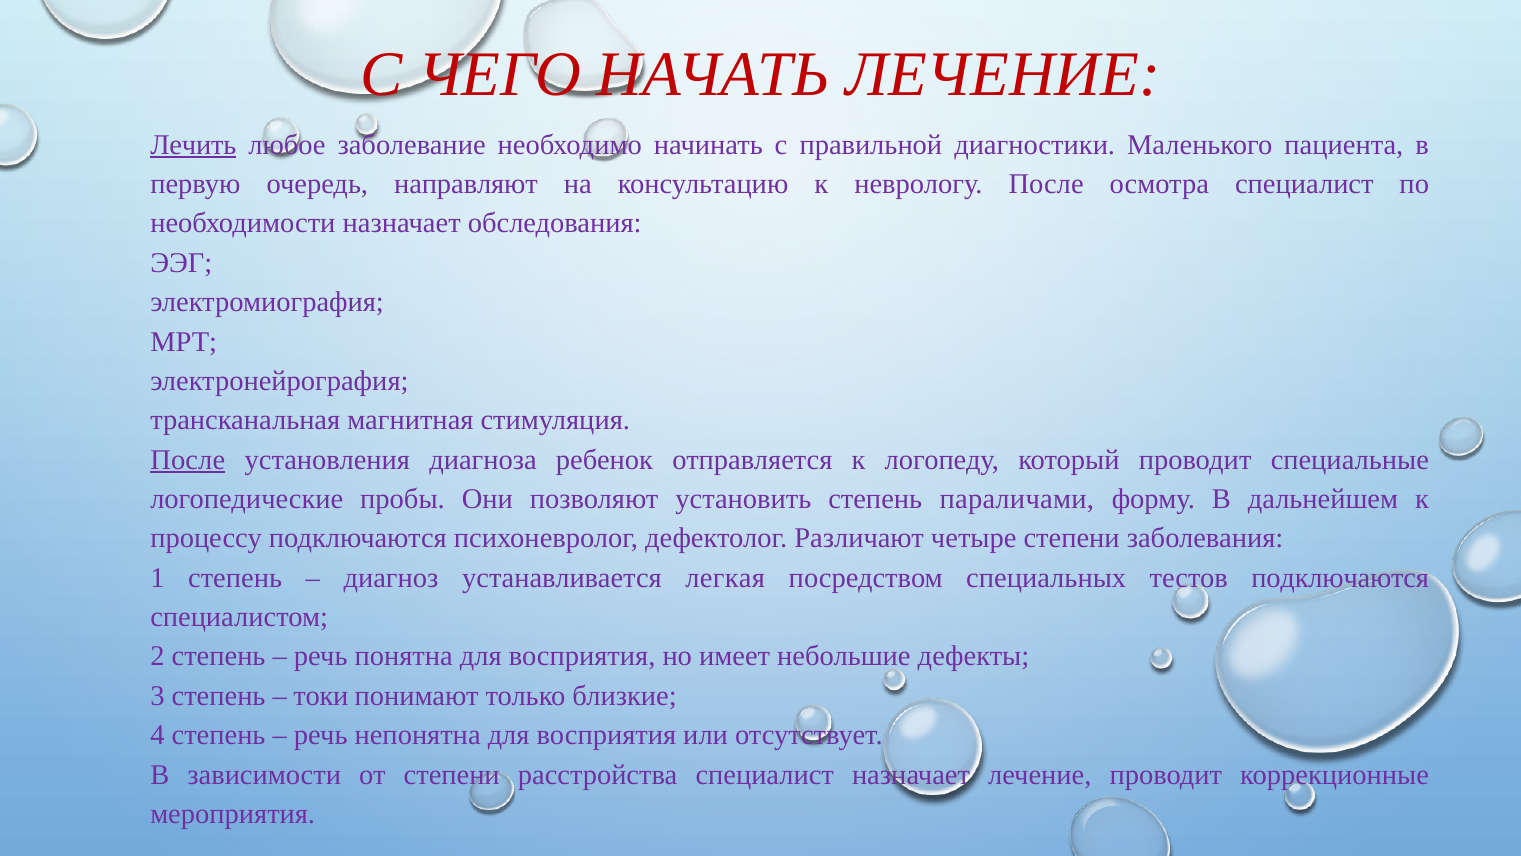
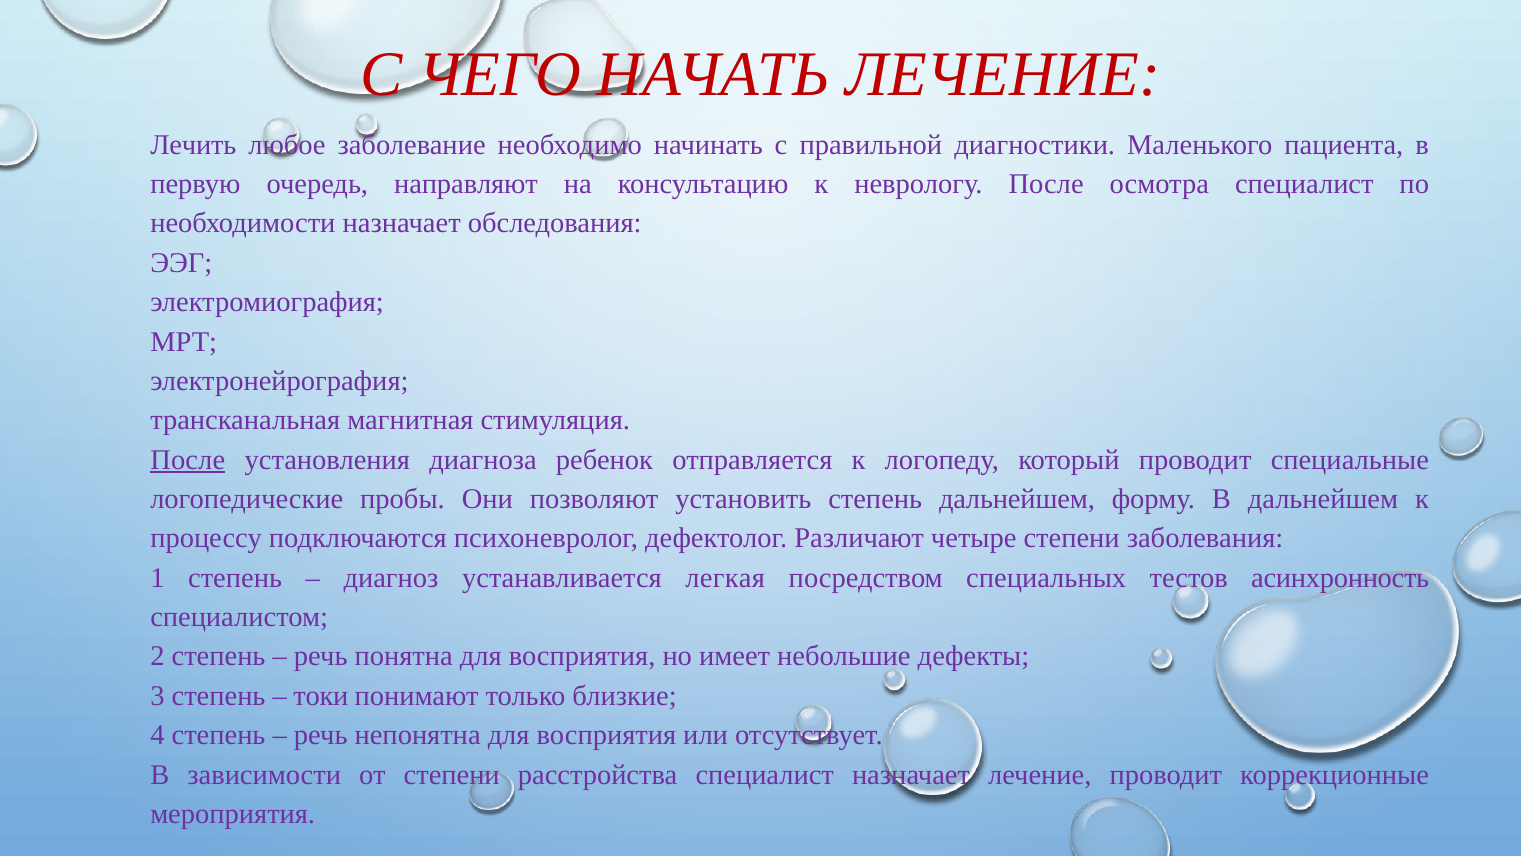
Лечить underline: present -> none
степень параличами: параличами -> дальнейшем
тестов подключаются: подключаются -> асинхронность
